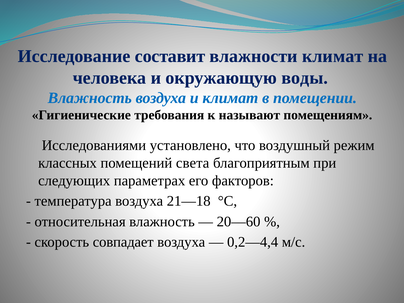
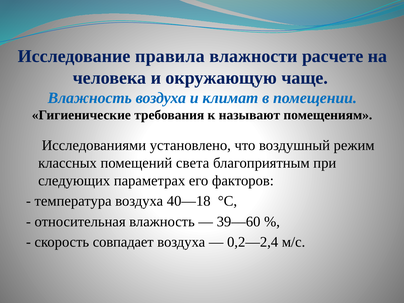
составит: составит -> правила
влажности климат: климат -> расчете
воды: воды -> чаще
21—18: 21—18 -> 40—18
20—60: 20—60 -> 39—60
0,2—4,4: 0,2—4,4 -> 0,2—2,4
